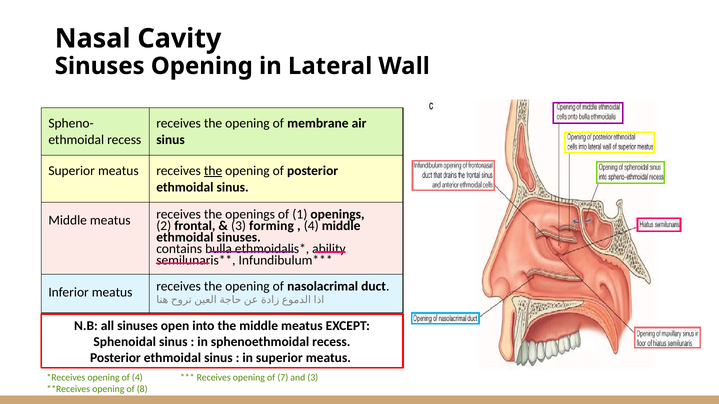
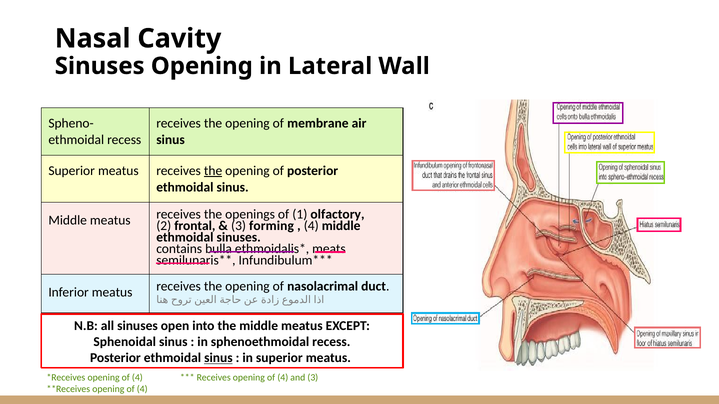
1 openings: openings -> olfactory
ability: ability -> meats
sinus at (218, 358) underline: none -> present
Receives opening of 7: 7 -> 4
8 at (142, 390): 8 -> 4
